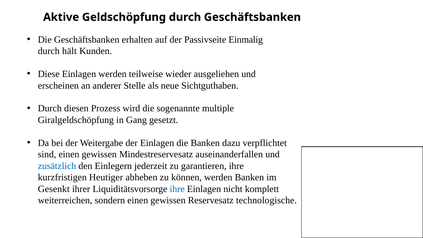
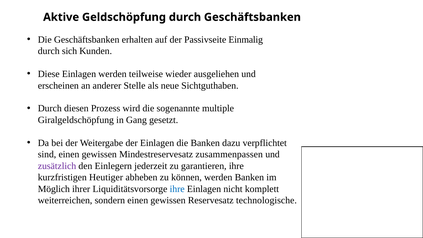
hält: hält -> sich
auseinanderfallen: auseinanderfallen -> zusammenpassen
zusätzlich colour: blue -> purple
Gesenkt: Gesenkt -> Möglich
